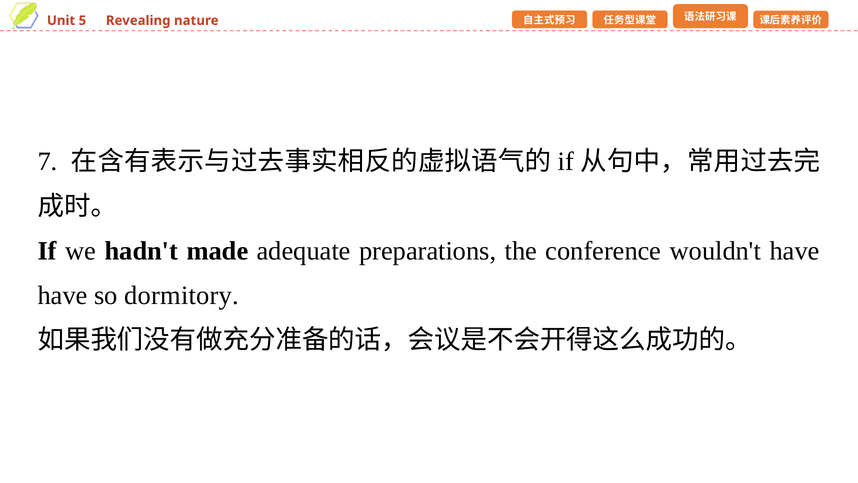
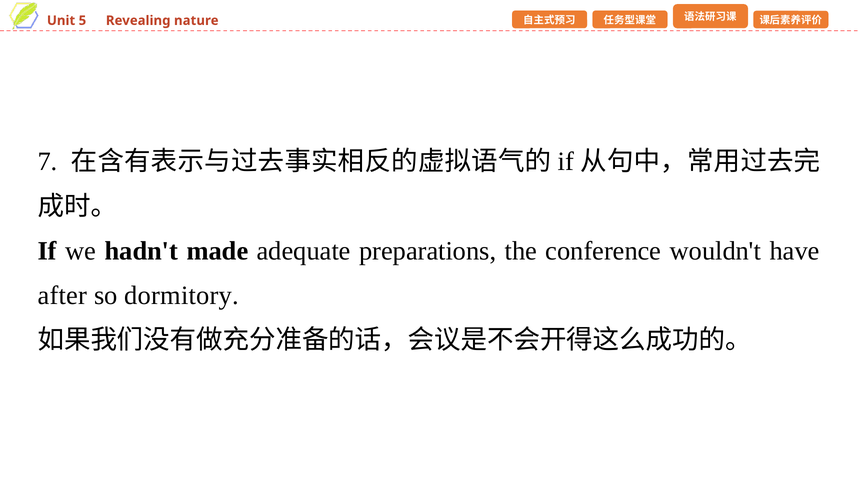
have at (63, 295): have -> after
